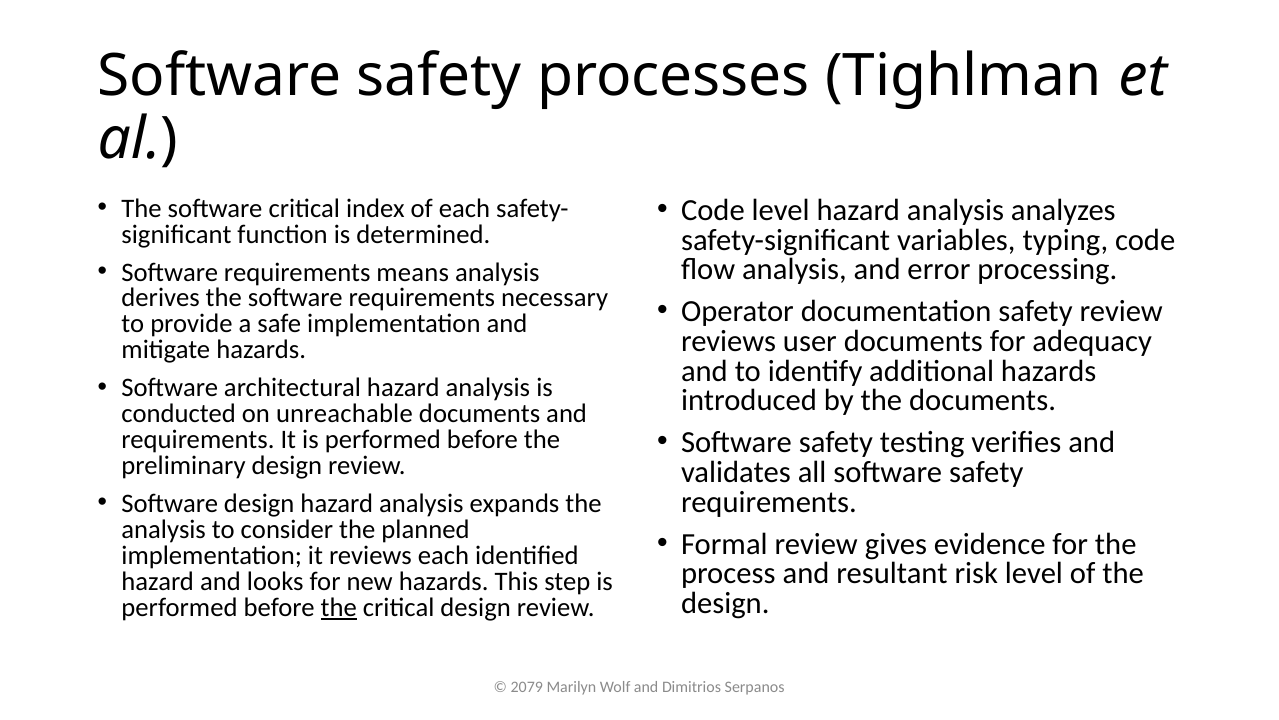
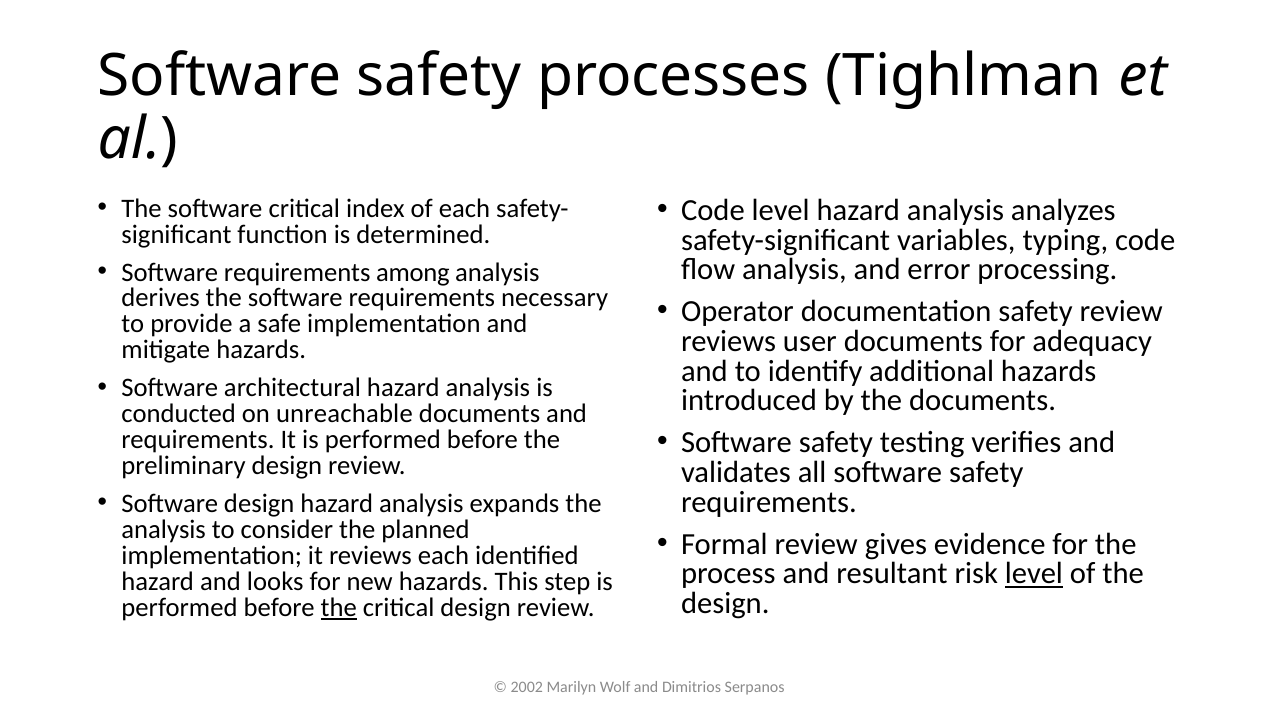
means: means -> among
level at (1034, 573) underline: none -> present
2079: 2079 -> 2002
